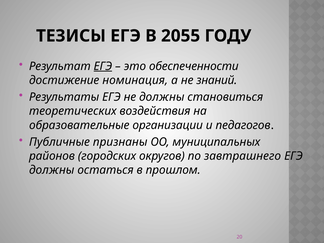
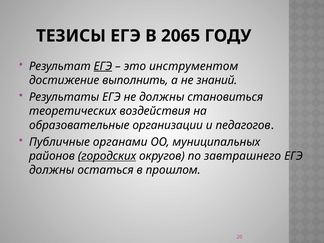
2055: 2055 -> 2065
обеспеченности: обеспеченности -> инструментом
номинация: номинация -> выполнить
признаны: признаны -> органами
городских underline: none -> present
